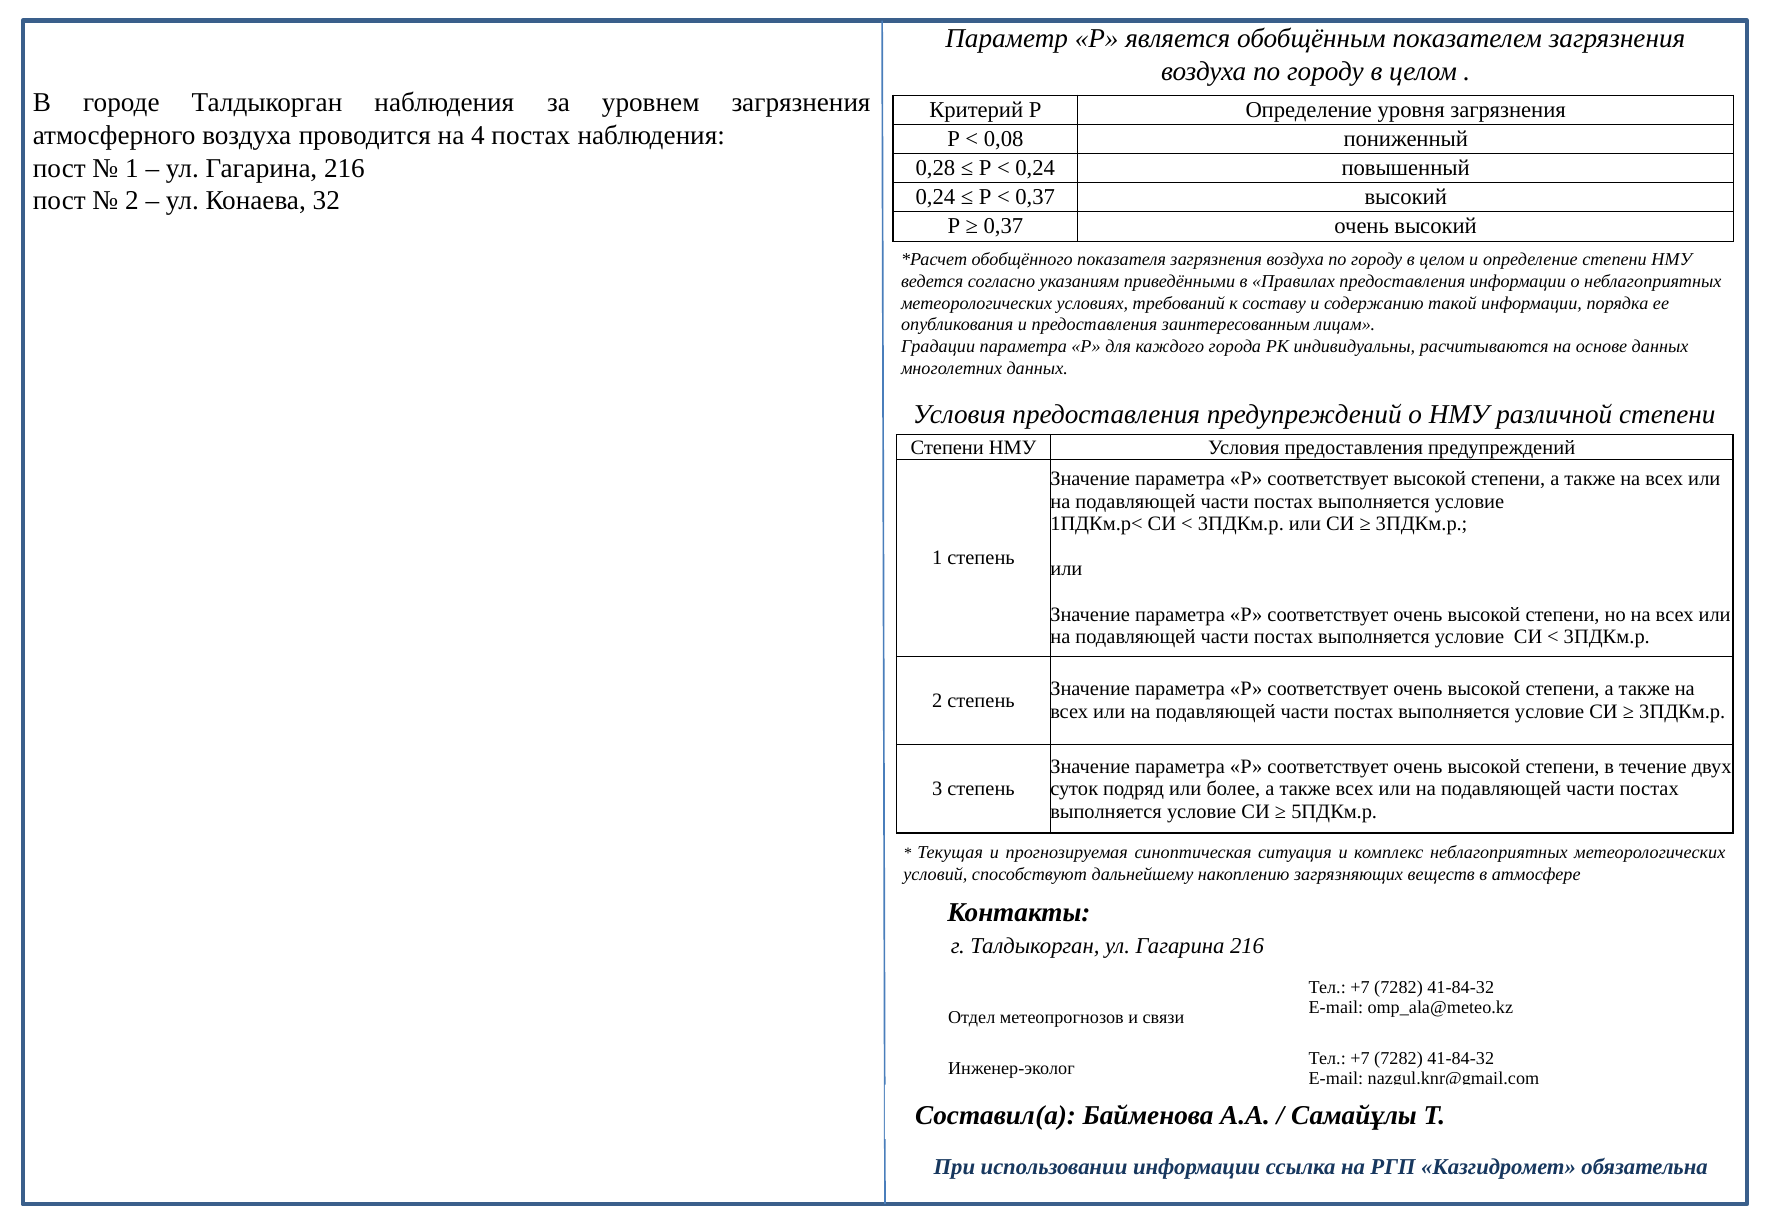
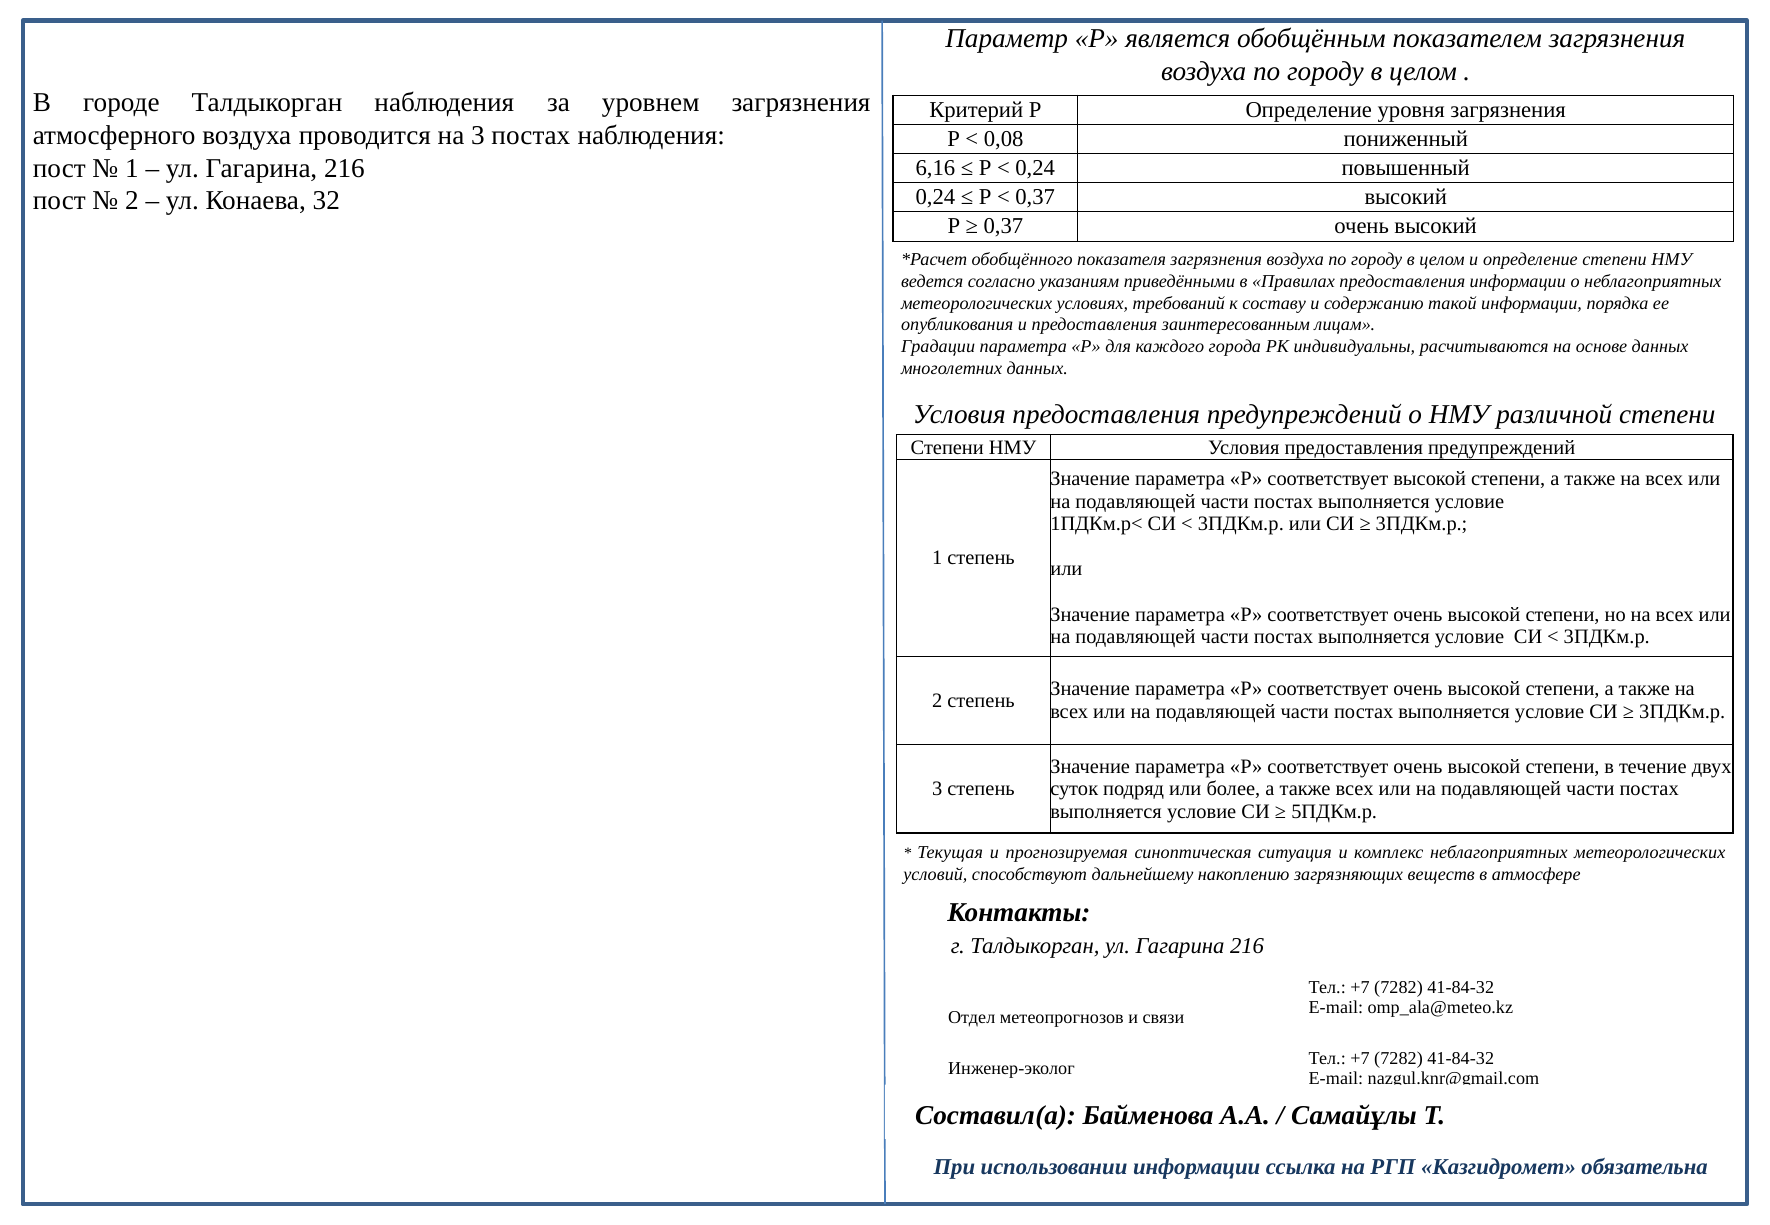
на 4: 4 -> 3
0,28: 0,28 -> 6,16
